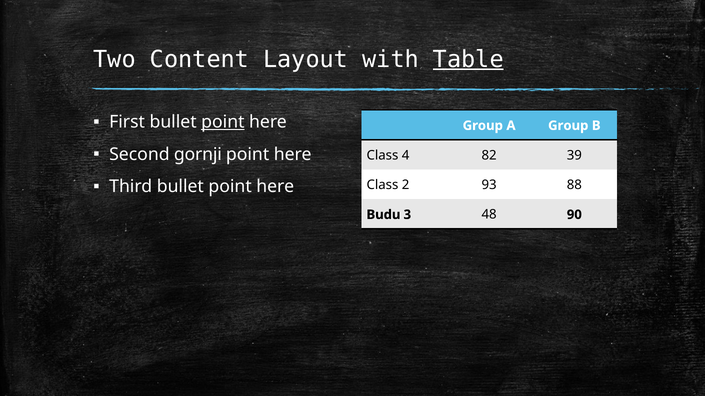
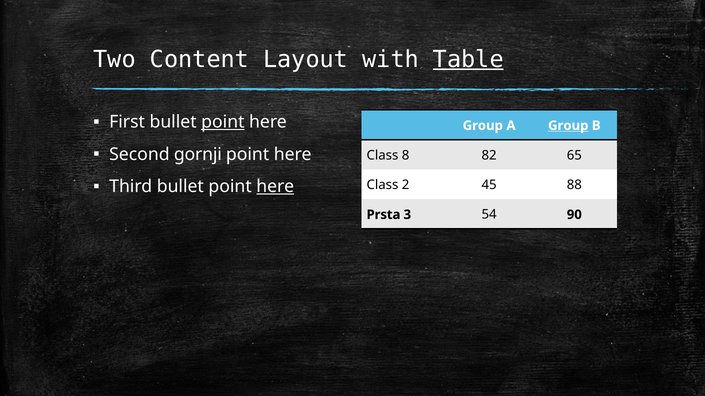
Group at (568, 126) underline: none -> present
4: 4 -> 8
39: 39 -> 65
here at (275, 187) underline: none -> present
93: 93 -> 45
Budu: Budu -> Prsta
48: 48 -> 54
